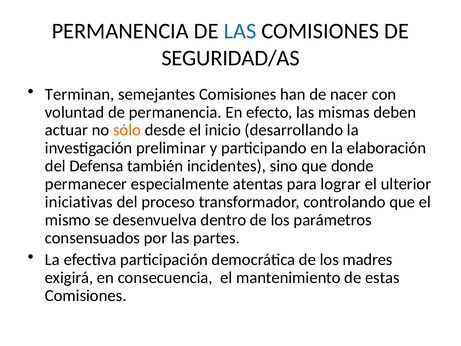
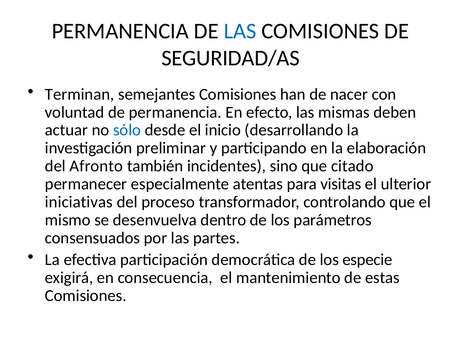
sólo colour: orange -> blue
Defensa: Defensa -> Afronto
donde: donde -> citado
lograr: lograr -> visitas
madres: madres -> especie
